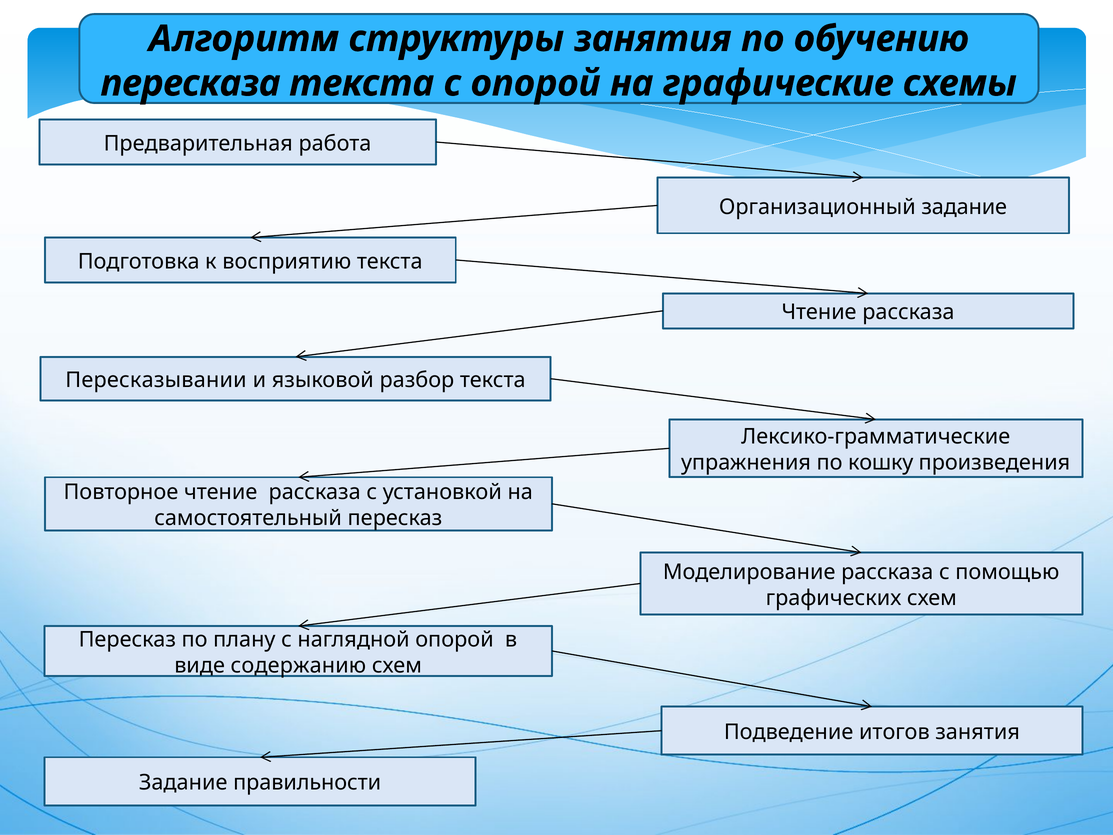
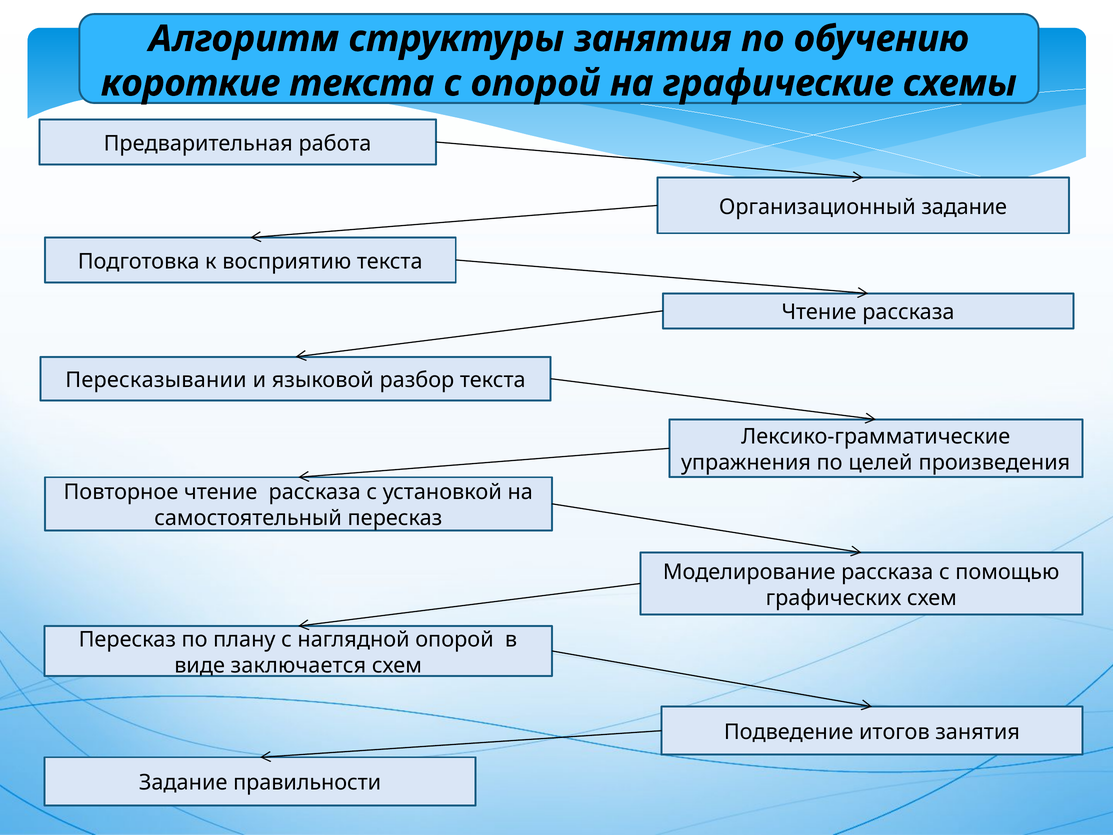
пересказа: пересказа -> короткие
кошку: кошку -> целей
содержанию: содержанию -> заключается
